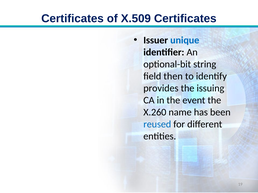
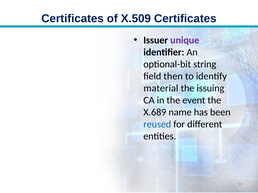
unique colour: blue -> purple
provides: provides -> material
X.260: X.260 -> X.689
